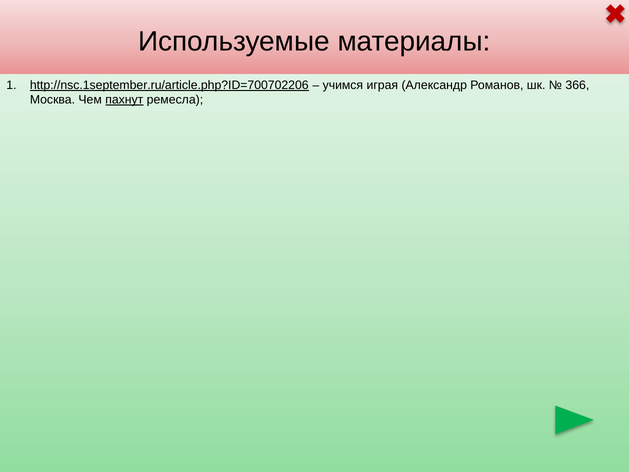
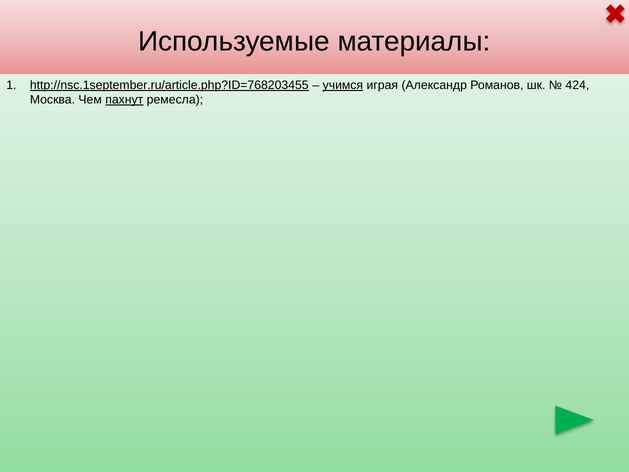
http://nsc.1september.ru/article.php?ID=700702206: http://nsc.1september.ru/article.php?ID=700702206 -> http://nsc.1september.ru/article.php?ID=768203455
учимся underline: none -> present
366: 366 -> 424
